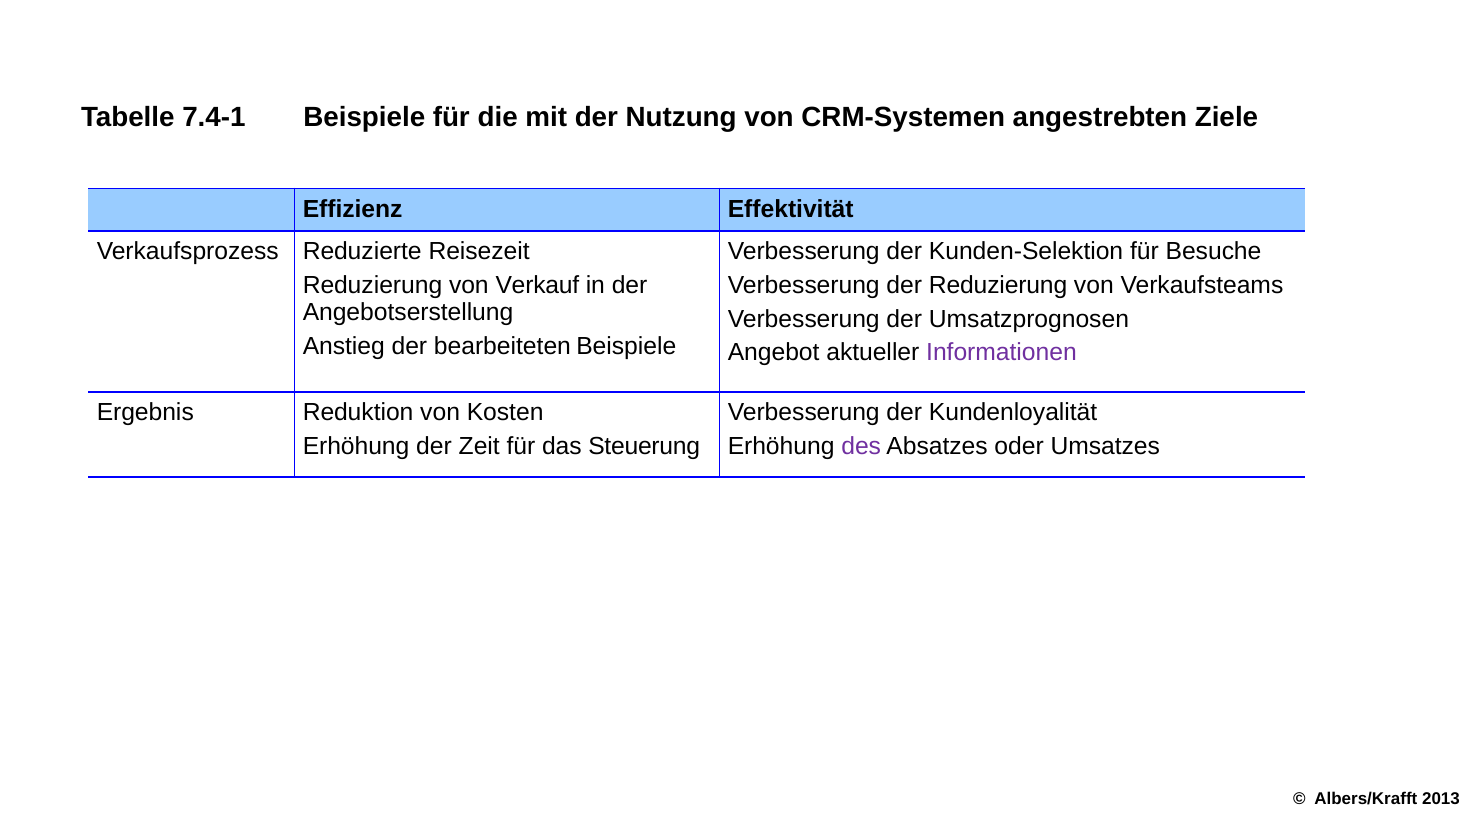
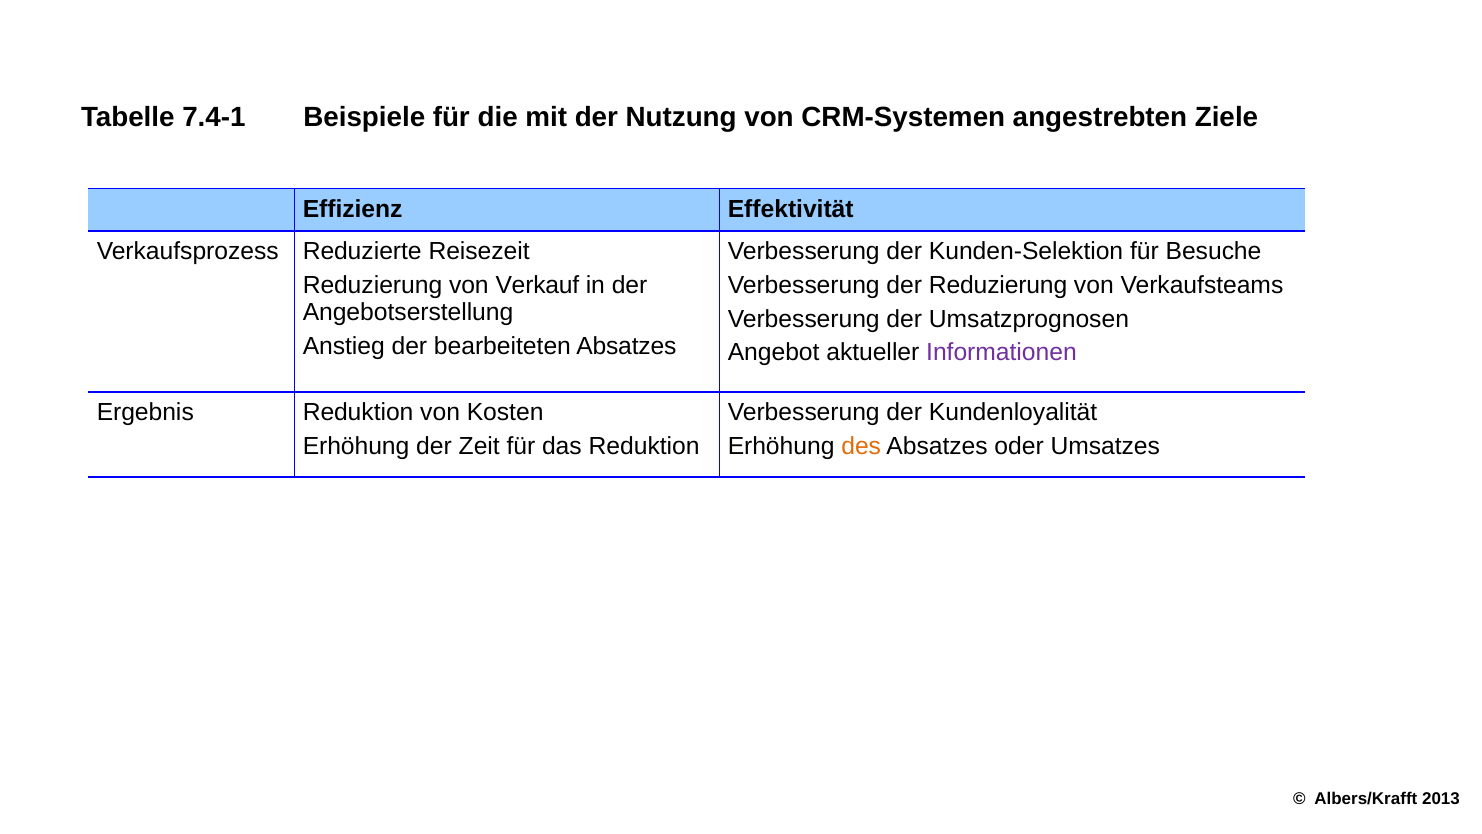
bearbeiteten Beispiele: Beispiele -> Absatzes
das Steuerung: Steuerung -> Reduktion
des colour: purple -> orange
